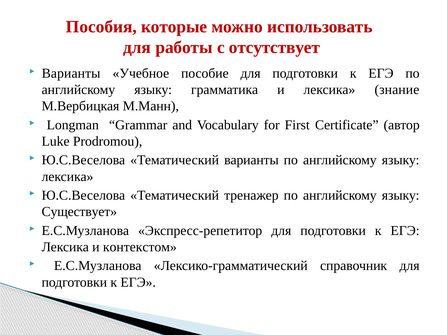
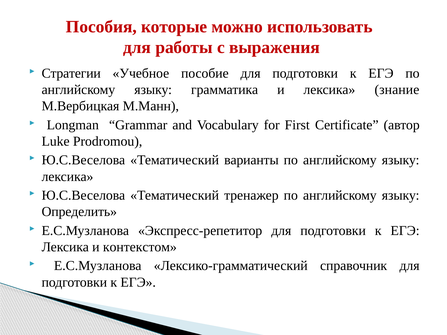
отсутствует: отсутствует -> выражения
Варианты at (71, 73): Варианты -> Стратегии
Существует: Существует -> Определить
